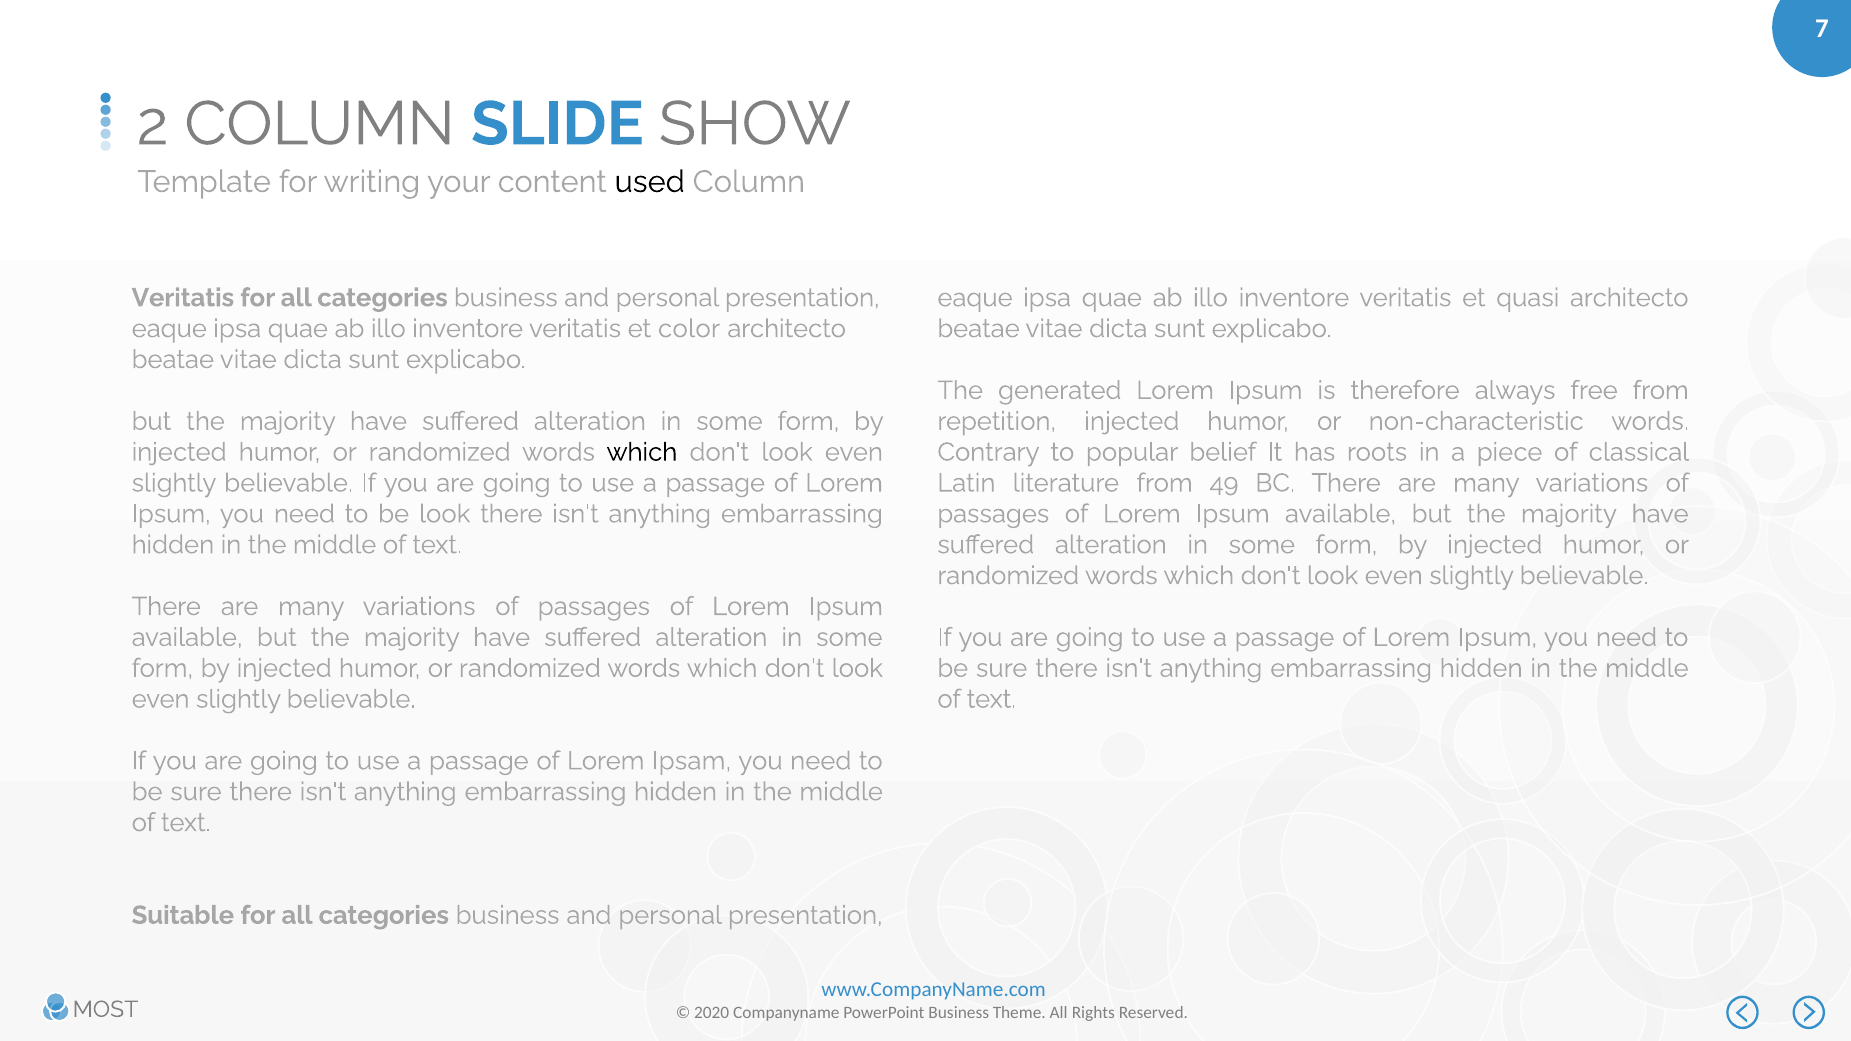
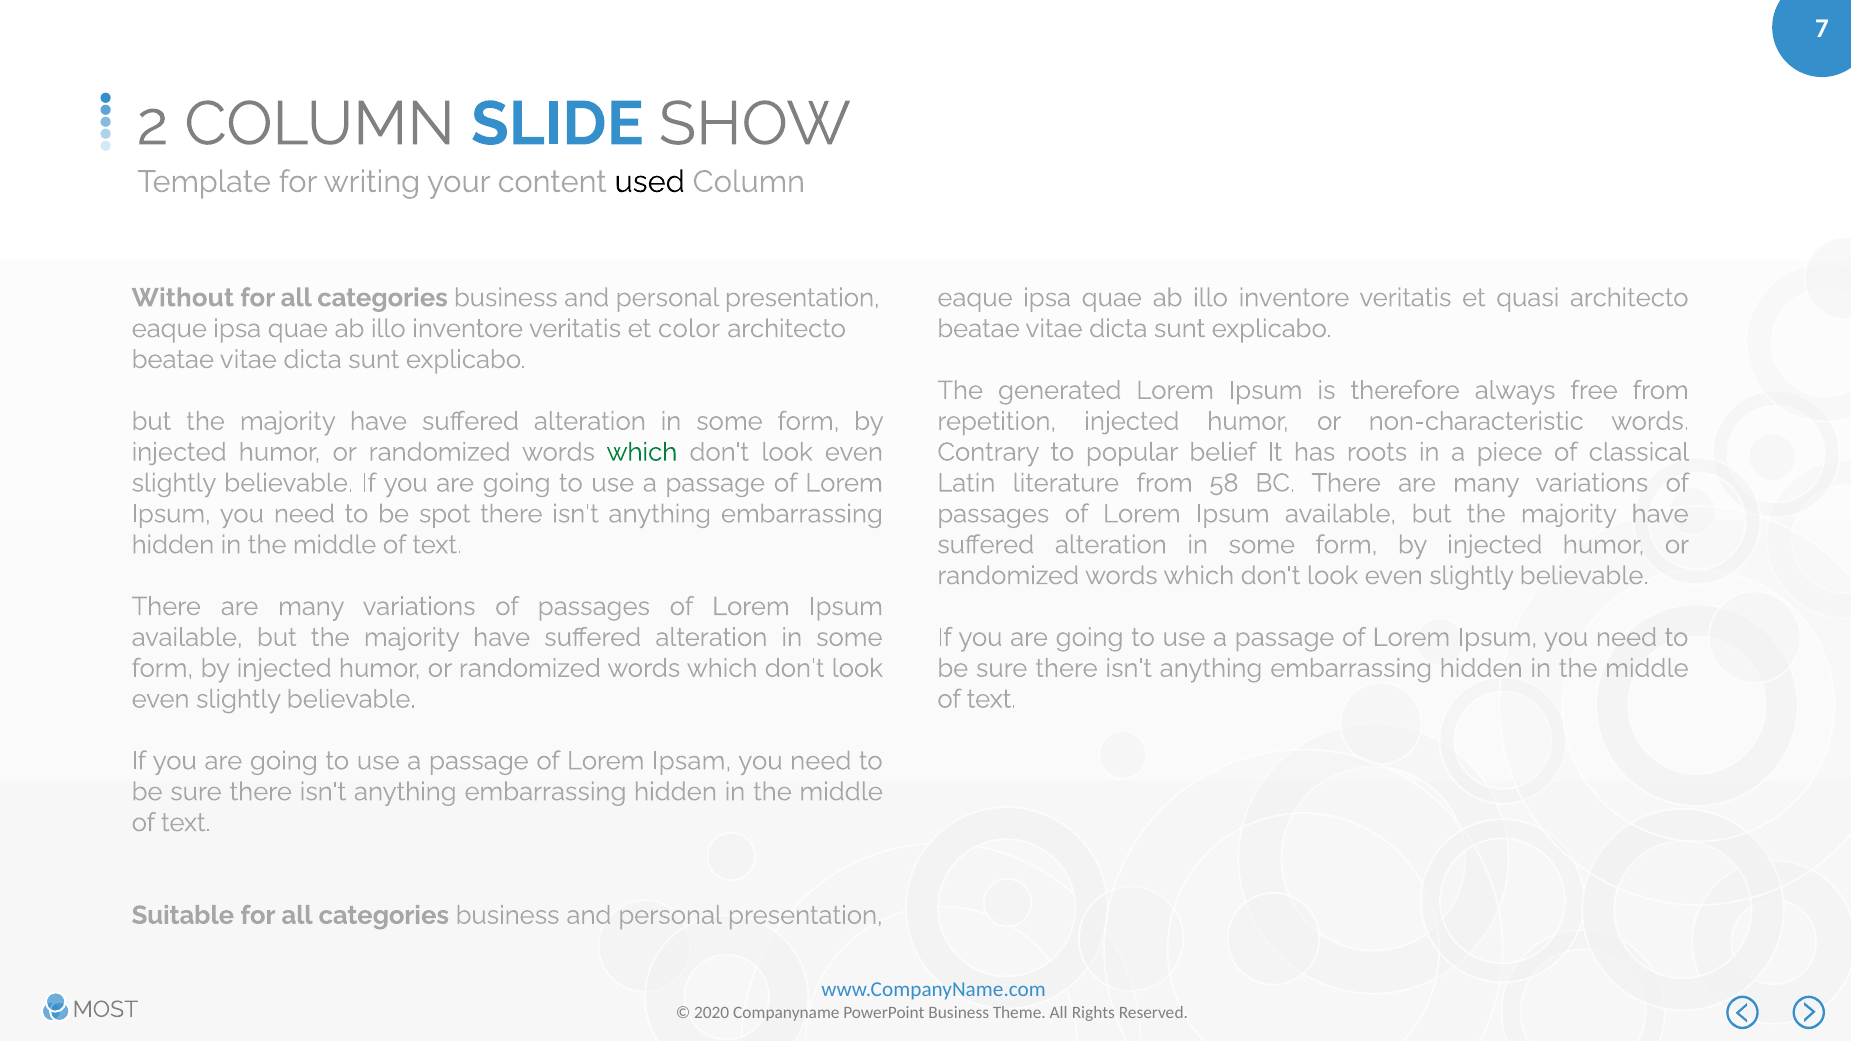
Veritatis at (183, 298): Veritatis -> Without
which at (642, 452) colour: black -> green
49: 49 -> 58
be look: look -> spot
